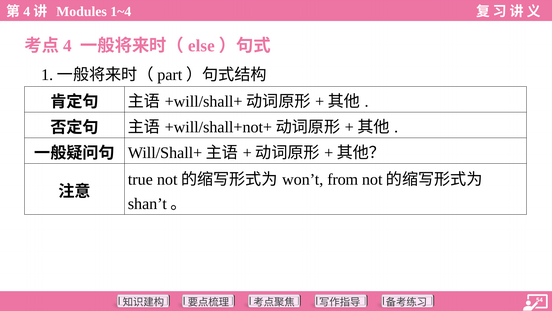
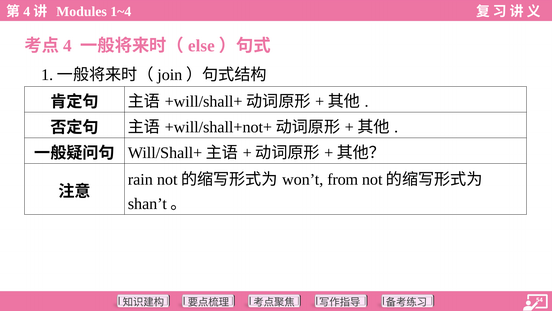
part: part -> join
true: true -> rain
